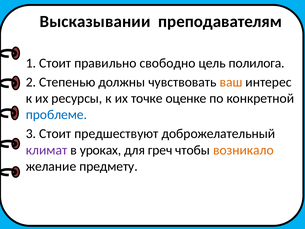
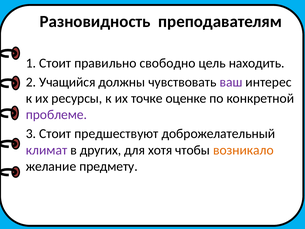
Высказывании: Высказывании -> Разновидность
полилога: полилога -> находить
Степенью: Степенью -> Учащийся
ваш colour: orange -> purple
проблеме colour: blue -> purple
уроках: уроках -> других
греч: греч -> хотя
